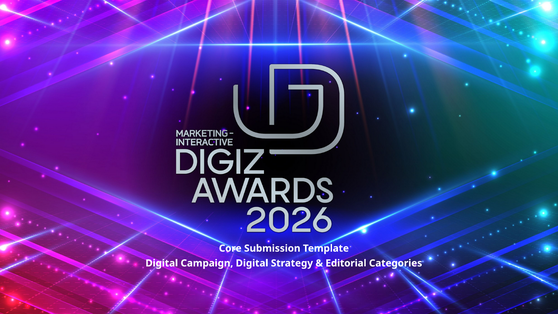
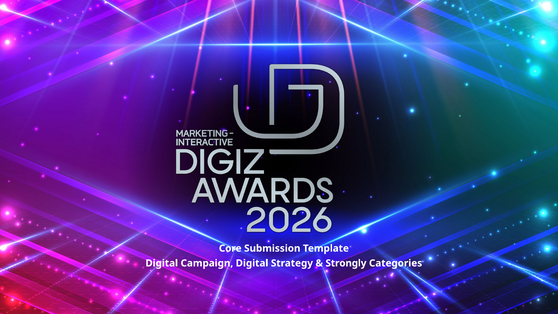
Editorial: Editorial -> Strongly
